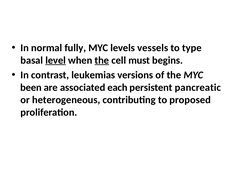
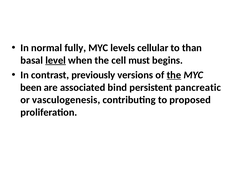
vessels: vessels -> cellular
type: type -> than
the at (102, 60) underline: present -> none
leukemias: leukemias -> previously
the at (174, 75) underline: none -> present
each: each -> bind
heterogeneous: heterogeneous -> vasculogenesis
